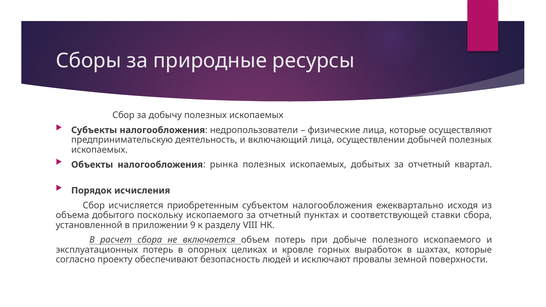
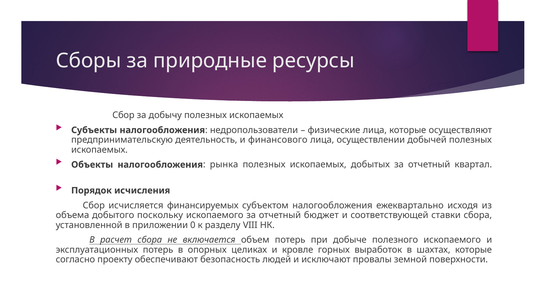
включающий: включающий -> финансового
приобретенным: приобретенным -> финансируемых
пунктах: пунктах -> бюджет
9: 9 -> 0
